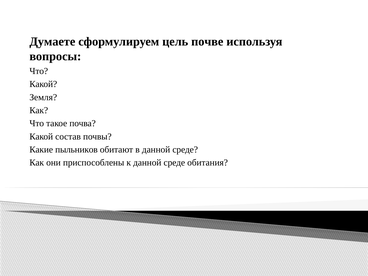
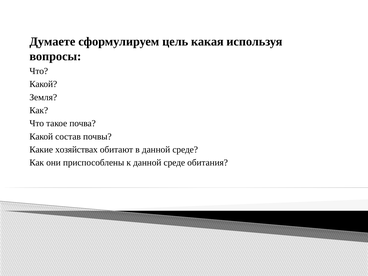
почве: почве -> какая
пыльников: пыльников -> хозяйствах
